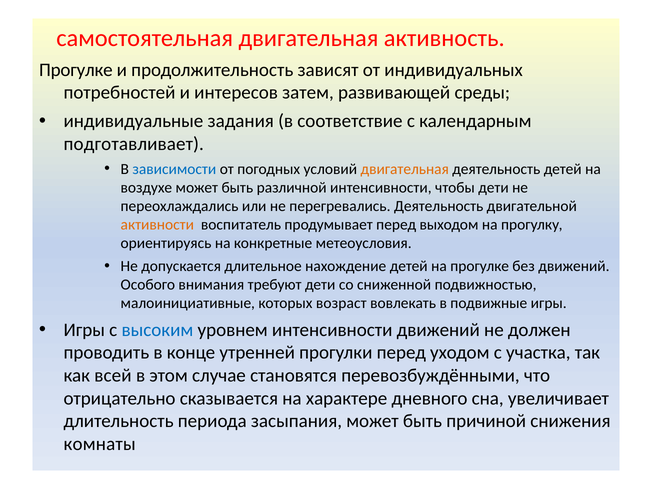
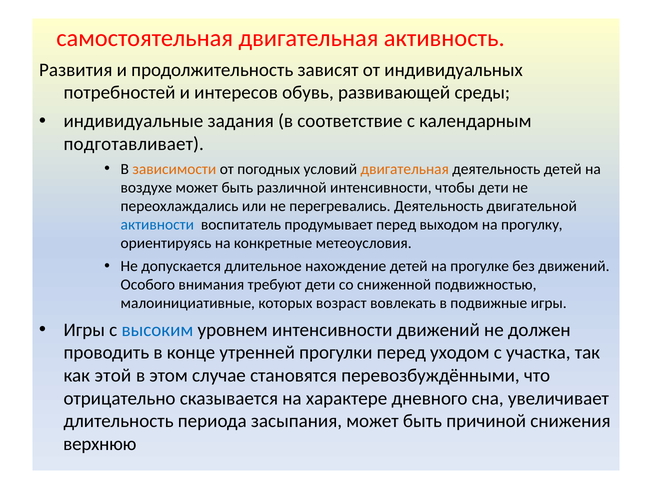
Прогулке at (76, 70): Прогулке -> Развития
затем: затем -> обувь
зависимости colour: blue -> orange
активности colour: orange -> blue
всей: всей -> этой
комнаты: комнаты -> верхнюю
